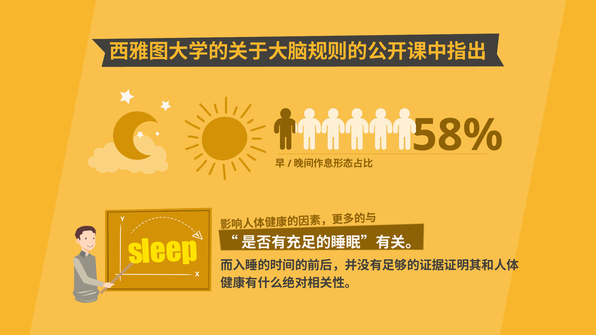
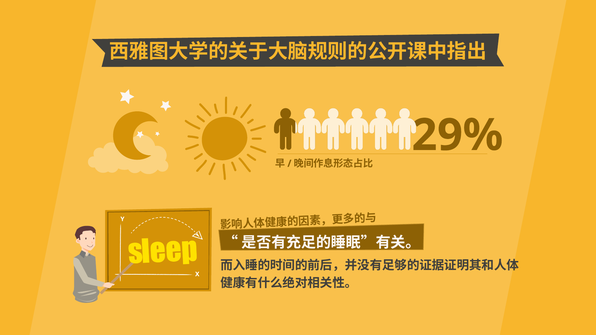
58%: 58% -> 29%
